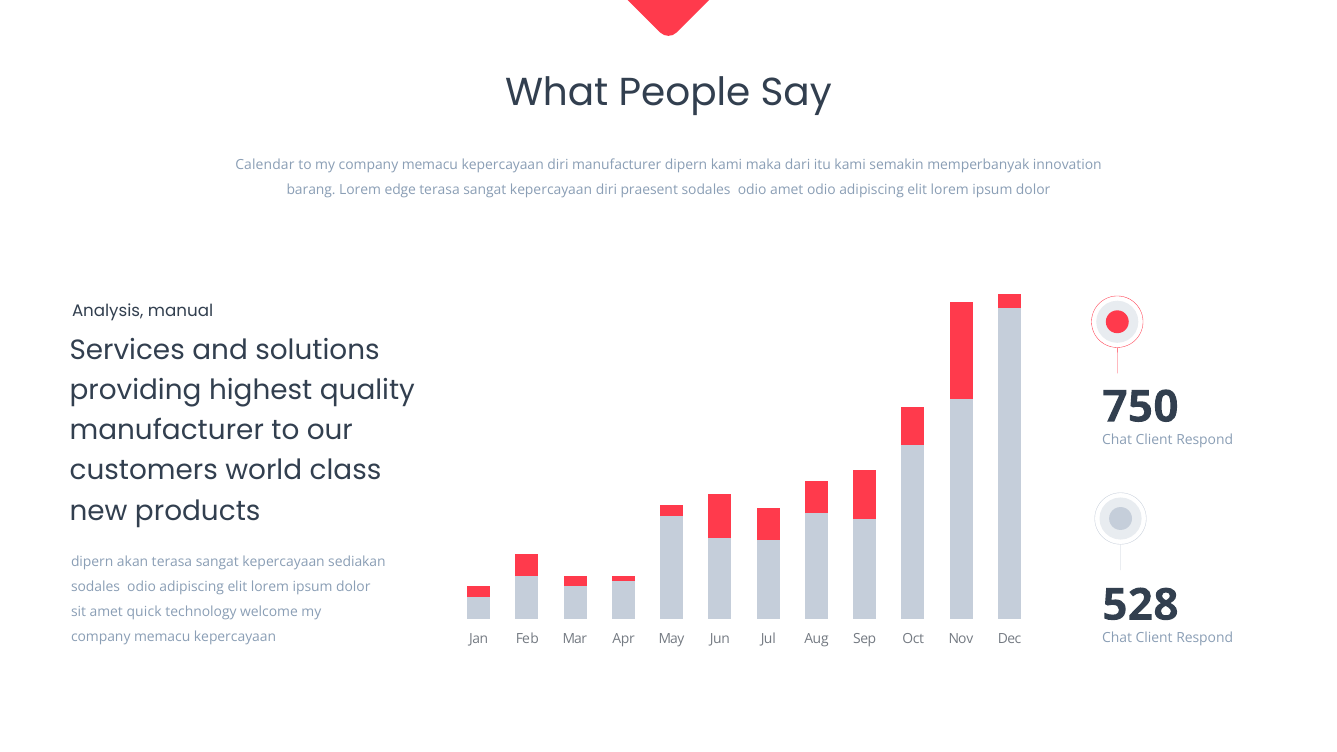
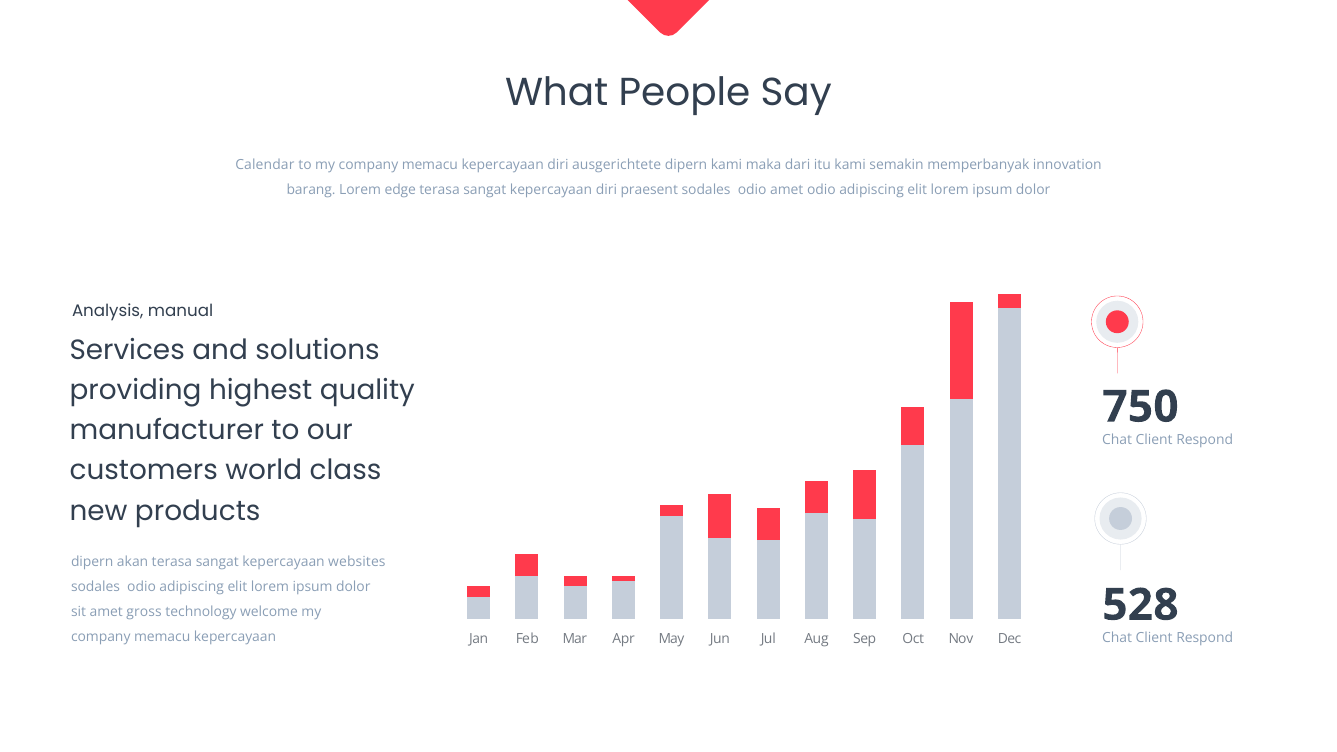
diri manufacturer: manufacturer -> ausgerichtete
sediakan: sediakan -> websites
quick: quick -> gross
